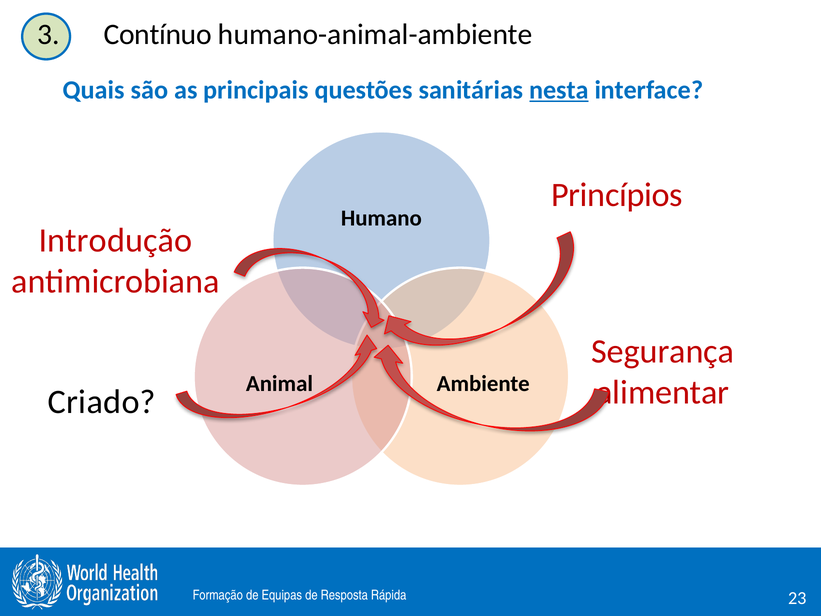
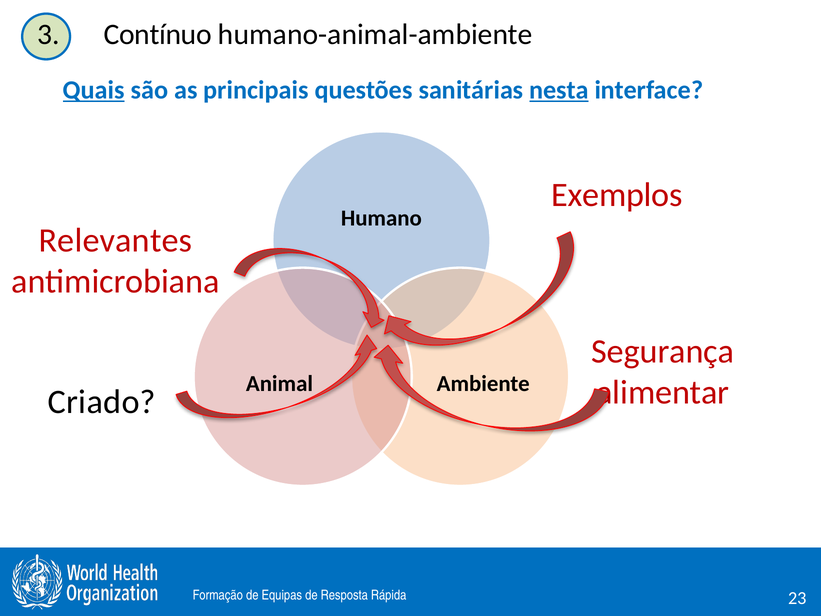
Quais underline: none -> present
Princípios: Princípios -> Exemplos
Introdução: Introdução -> Relevantes
